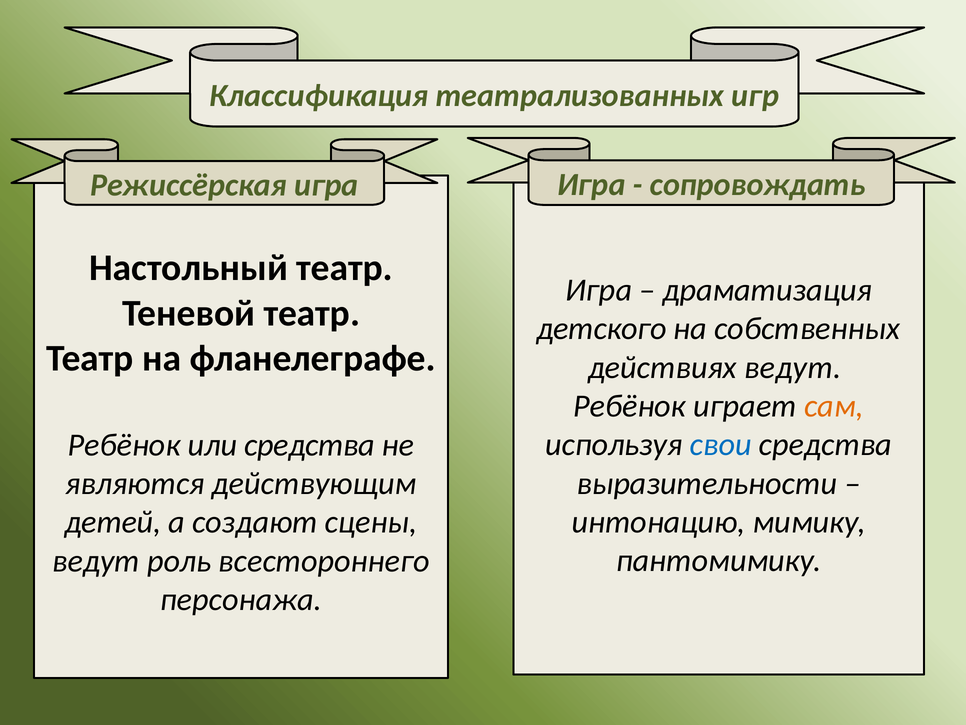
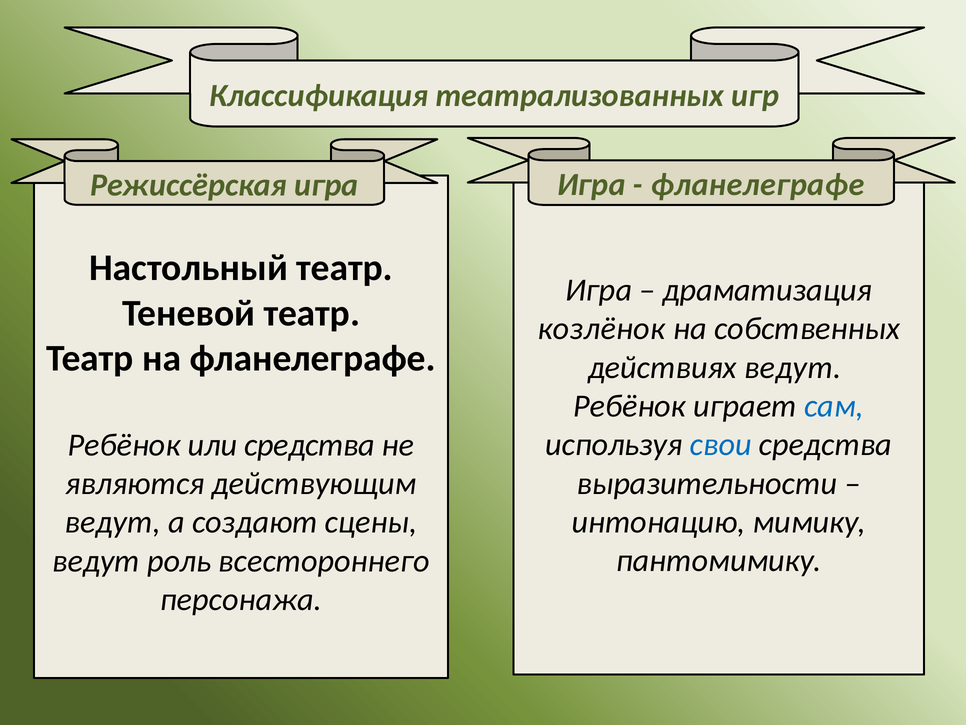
сопровождать at (758, 185): сопровождать -> фланелеграфе
детского: детского -> козлёнок
сам colour: orange -> blue
детей at (113, 522): детей -> ведут
